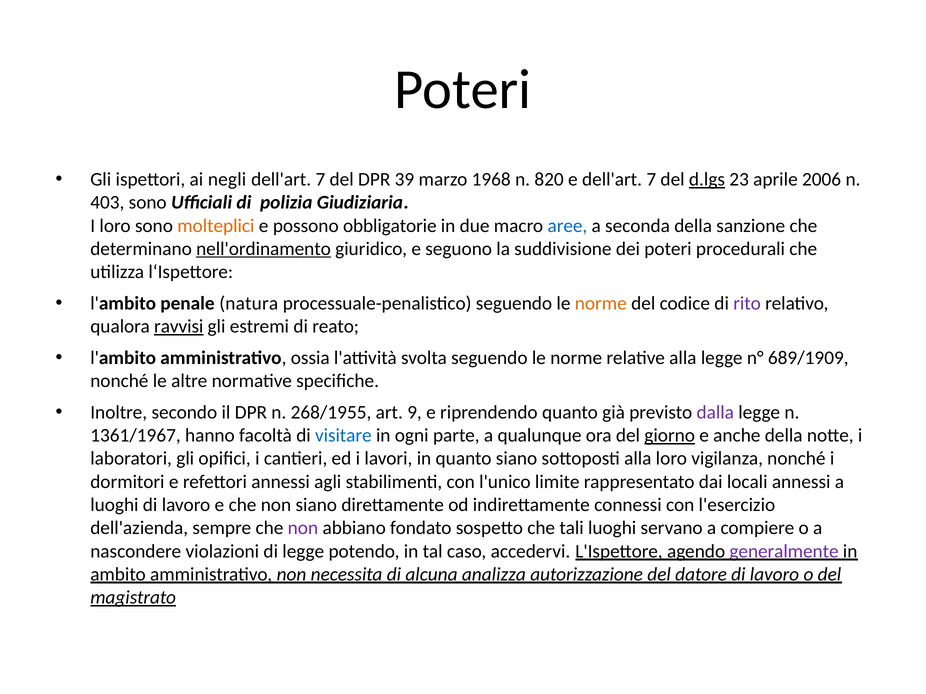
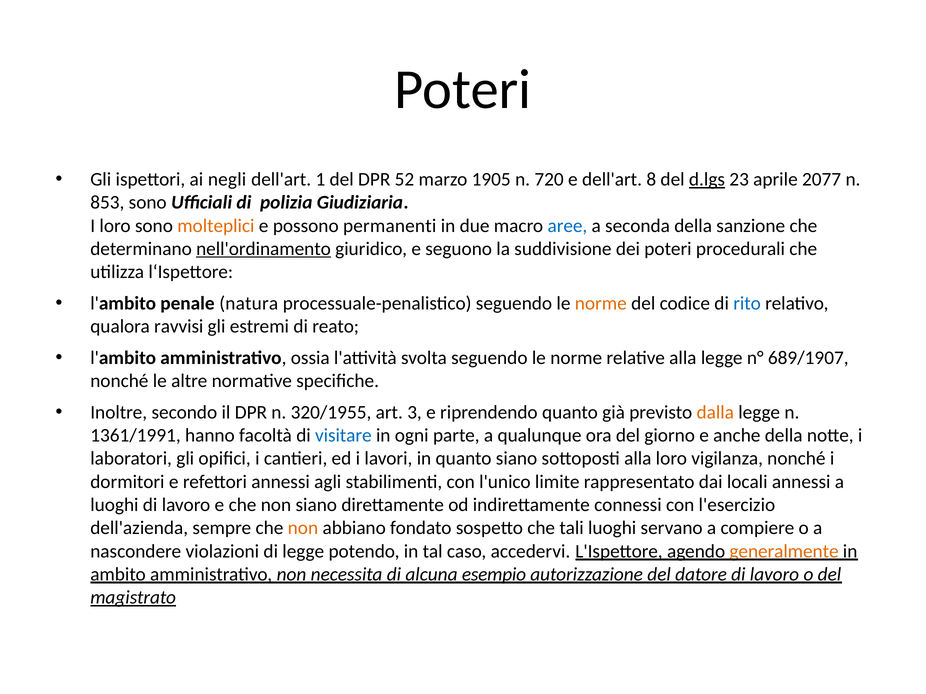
7 at (320, 180): 7 -> 1
39: 39 -> 52
1968: 1968 -> 1905
820: 820 -> 720
e dell'art 7: 7 -> 8
2006: 2006 -> 2077
403: 403 -> 853
obbligatorie: obbligatorie -> permanenti
rito colour: purple -> blue
ravvisi underline: present -> none
689/1909: 689/1909 -> 689/1907
268/1955: 268/1955 -> 320/1955
9: 9 -> 3
dalla colour: purple -> orange
1361/1967: 1361/1967 -> 1361/1991
giorno underline: present -> none
non at (303, 528) colour: purple -> orange
generalmente colour: purple -> orange
analizza: analizza -> esempio
